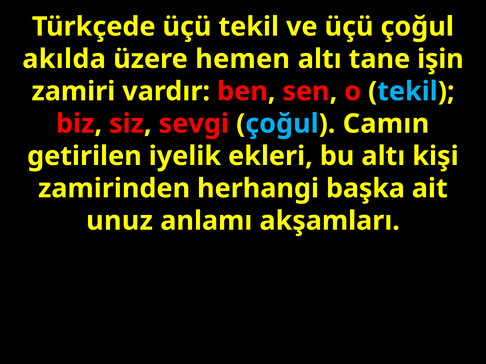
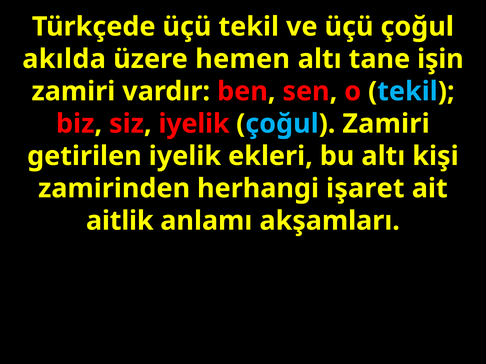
siz sevgi: sevgi -> iyelik
çoğul Camın: Camın -> Zamiri
başka: başka -> işaret
unuz: unuz -> aitlik
